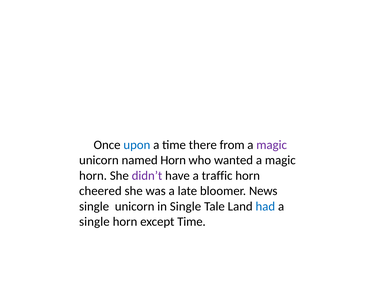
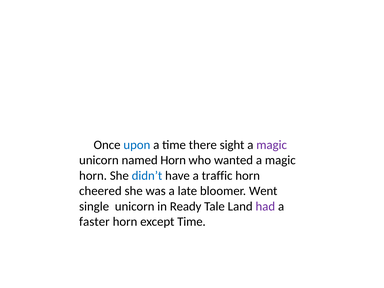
from: from -> sight
didn’t colour: purple -> blue
News: News -> Went
in Single: Single -> Ready
had colour: blue -> purple
single at (94, 222): single -> faster
